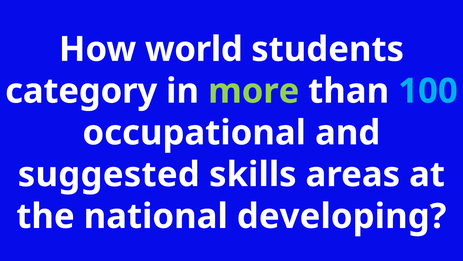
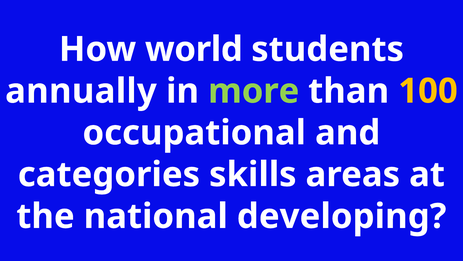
category: category -> annually
100 colour: light blue -> yellow
suggested: suggested -> categories
